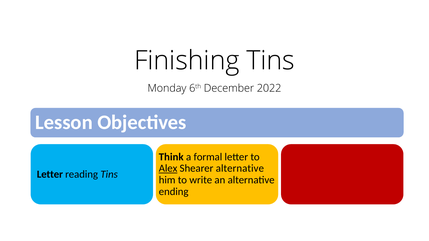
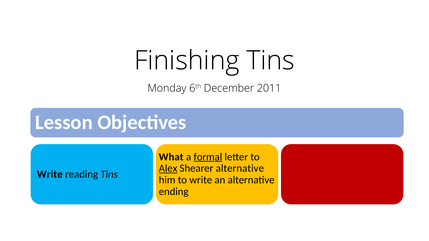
2022: 2022 -> 2011
Think: Think -> What
formal underline: none -> present
Letter at (50, 174): Letter -> Write
